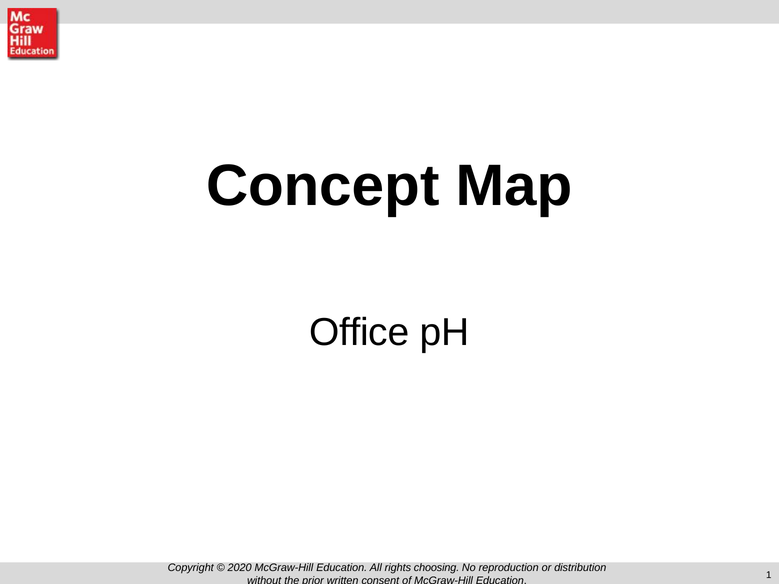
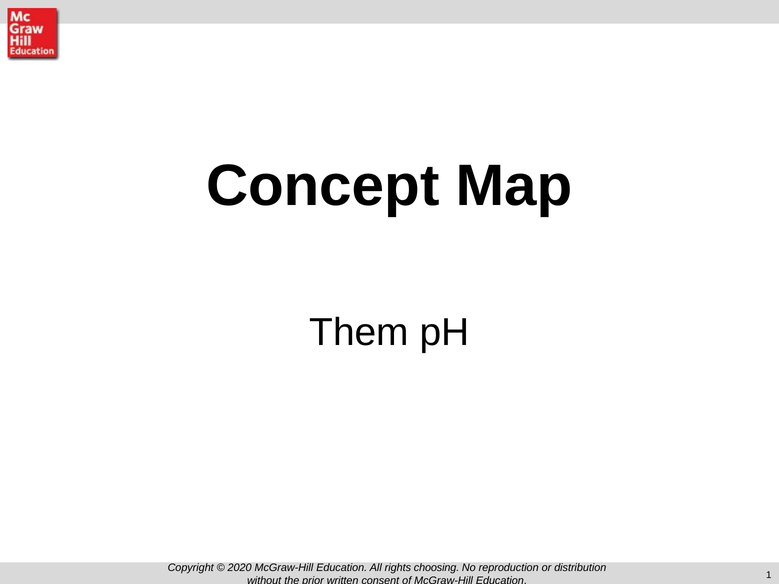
Office: Office -> Them
